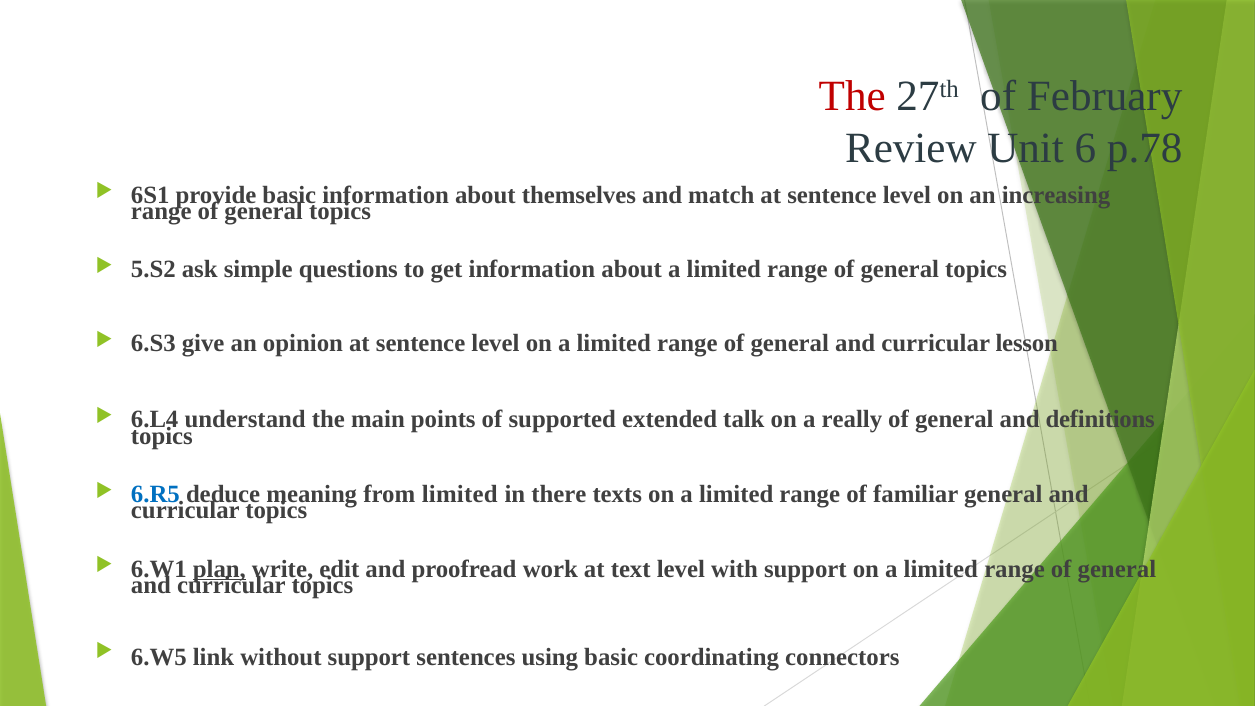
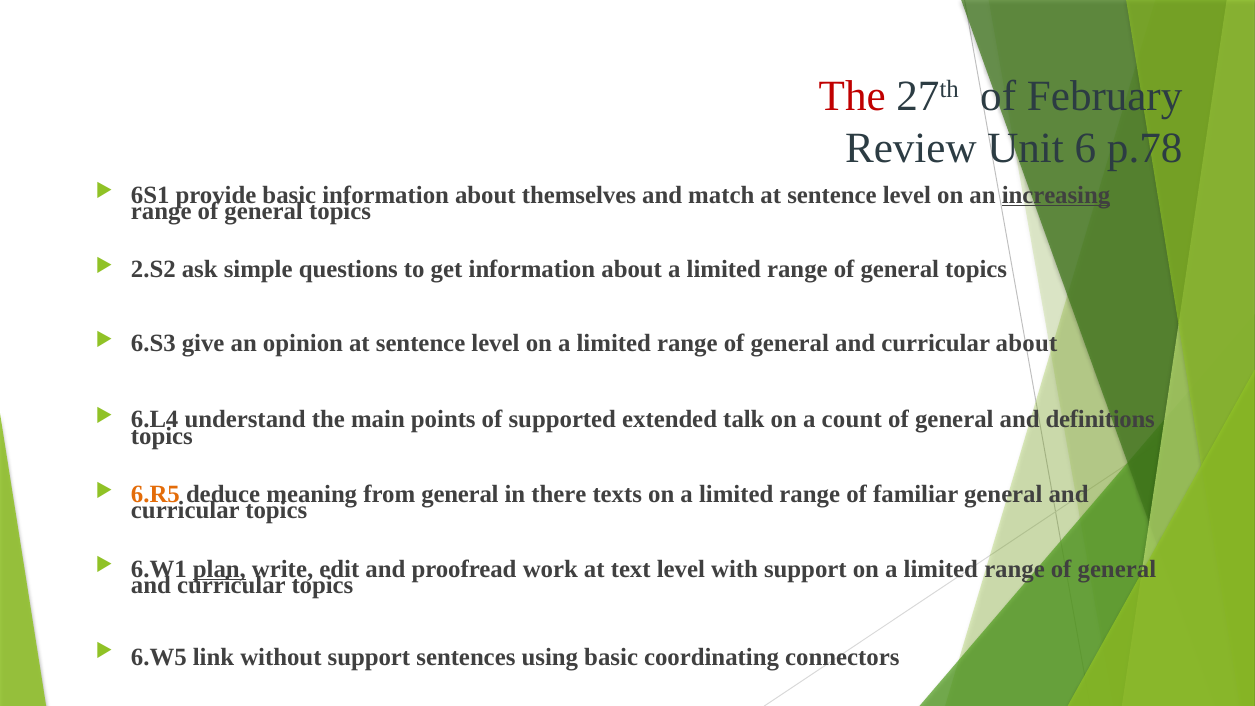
increasing underline: none -> present
5.S2: 5.S2 -> 2.S2
curricular lesson: lesson -> about
really: really -> count
6.R5 colour: blue -> orange
from limited: limited -> general
